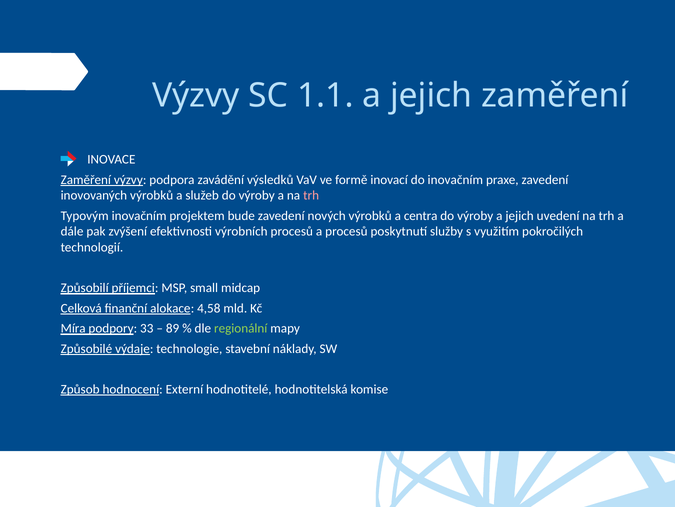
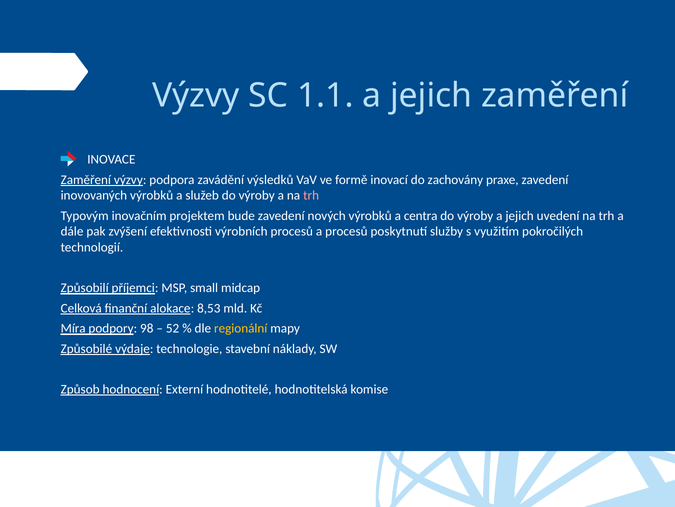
do inovačním: inovačním -> zachovány
4,58: 4,58 -> 8,53
33: 33 -> 98
89: 89 -> 52
regionální colour: light green -> yellow
